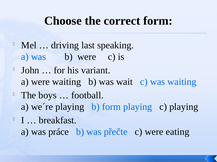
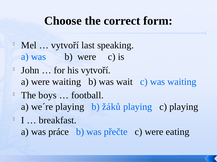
driving at (65, 46): driving -> vytvoří
his variant: variant -> vytvoří
b form: form -> žáků
